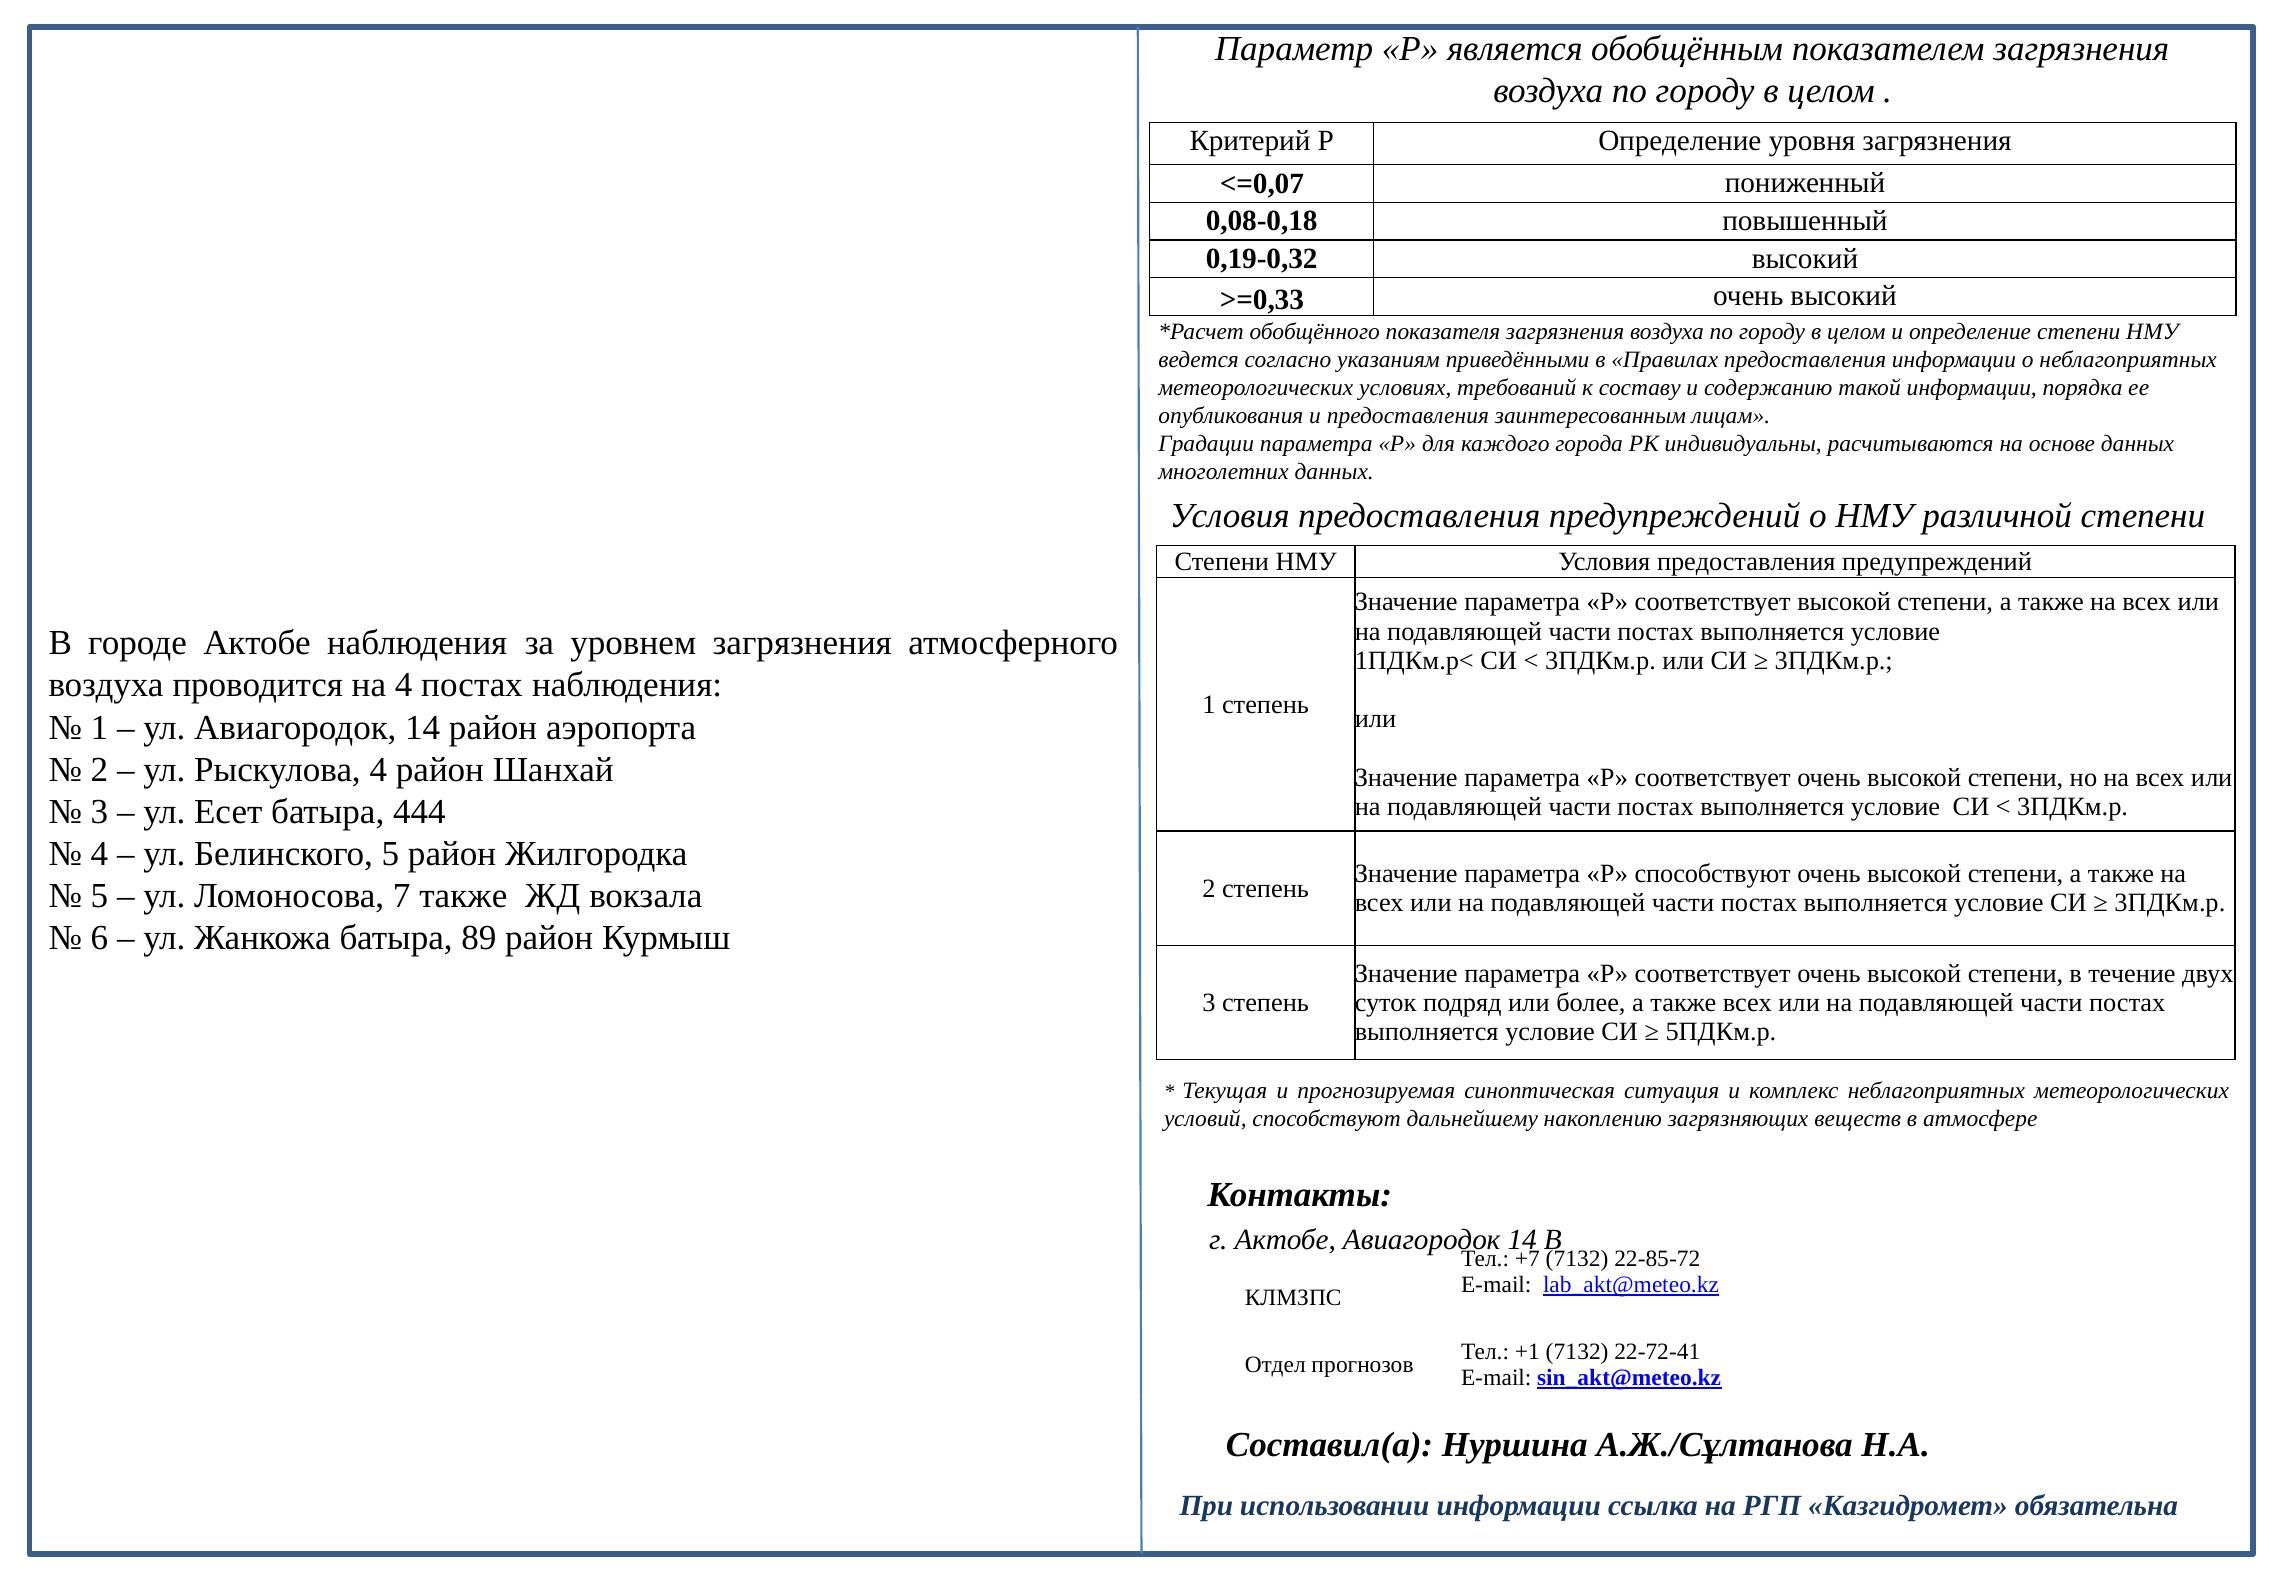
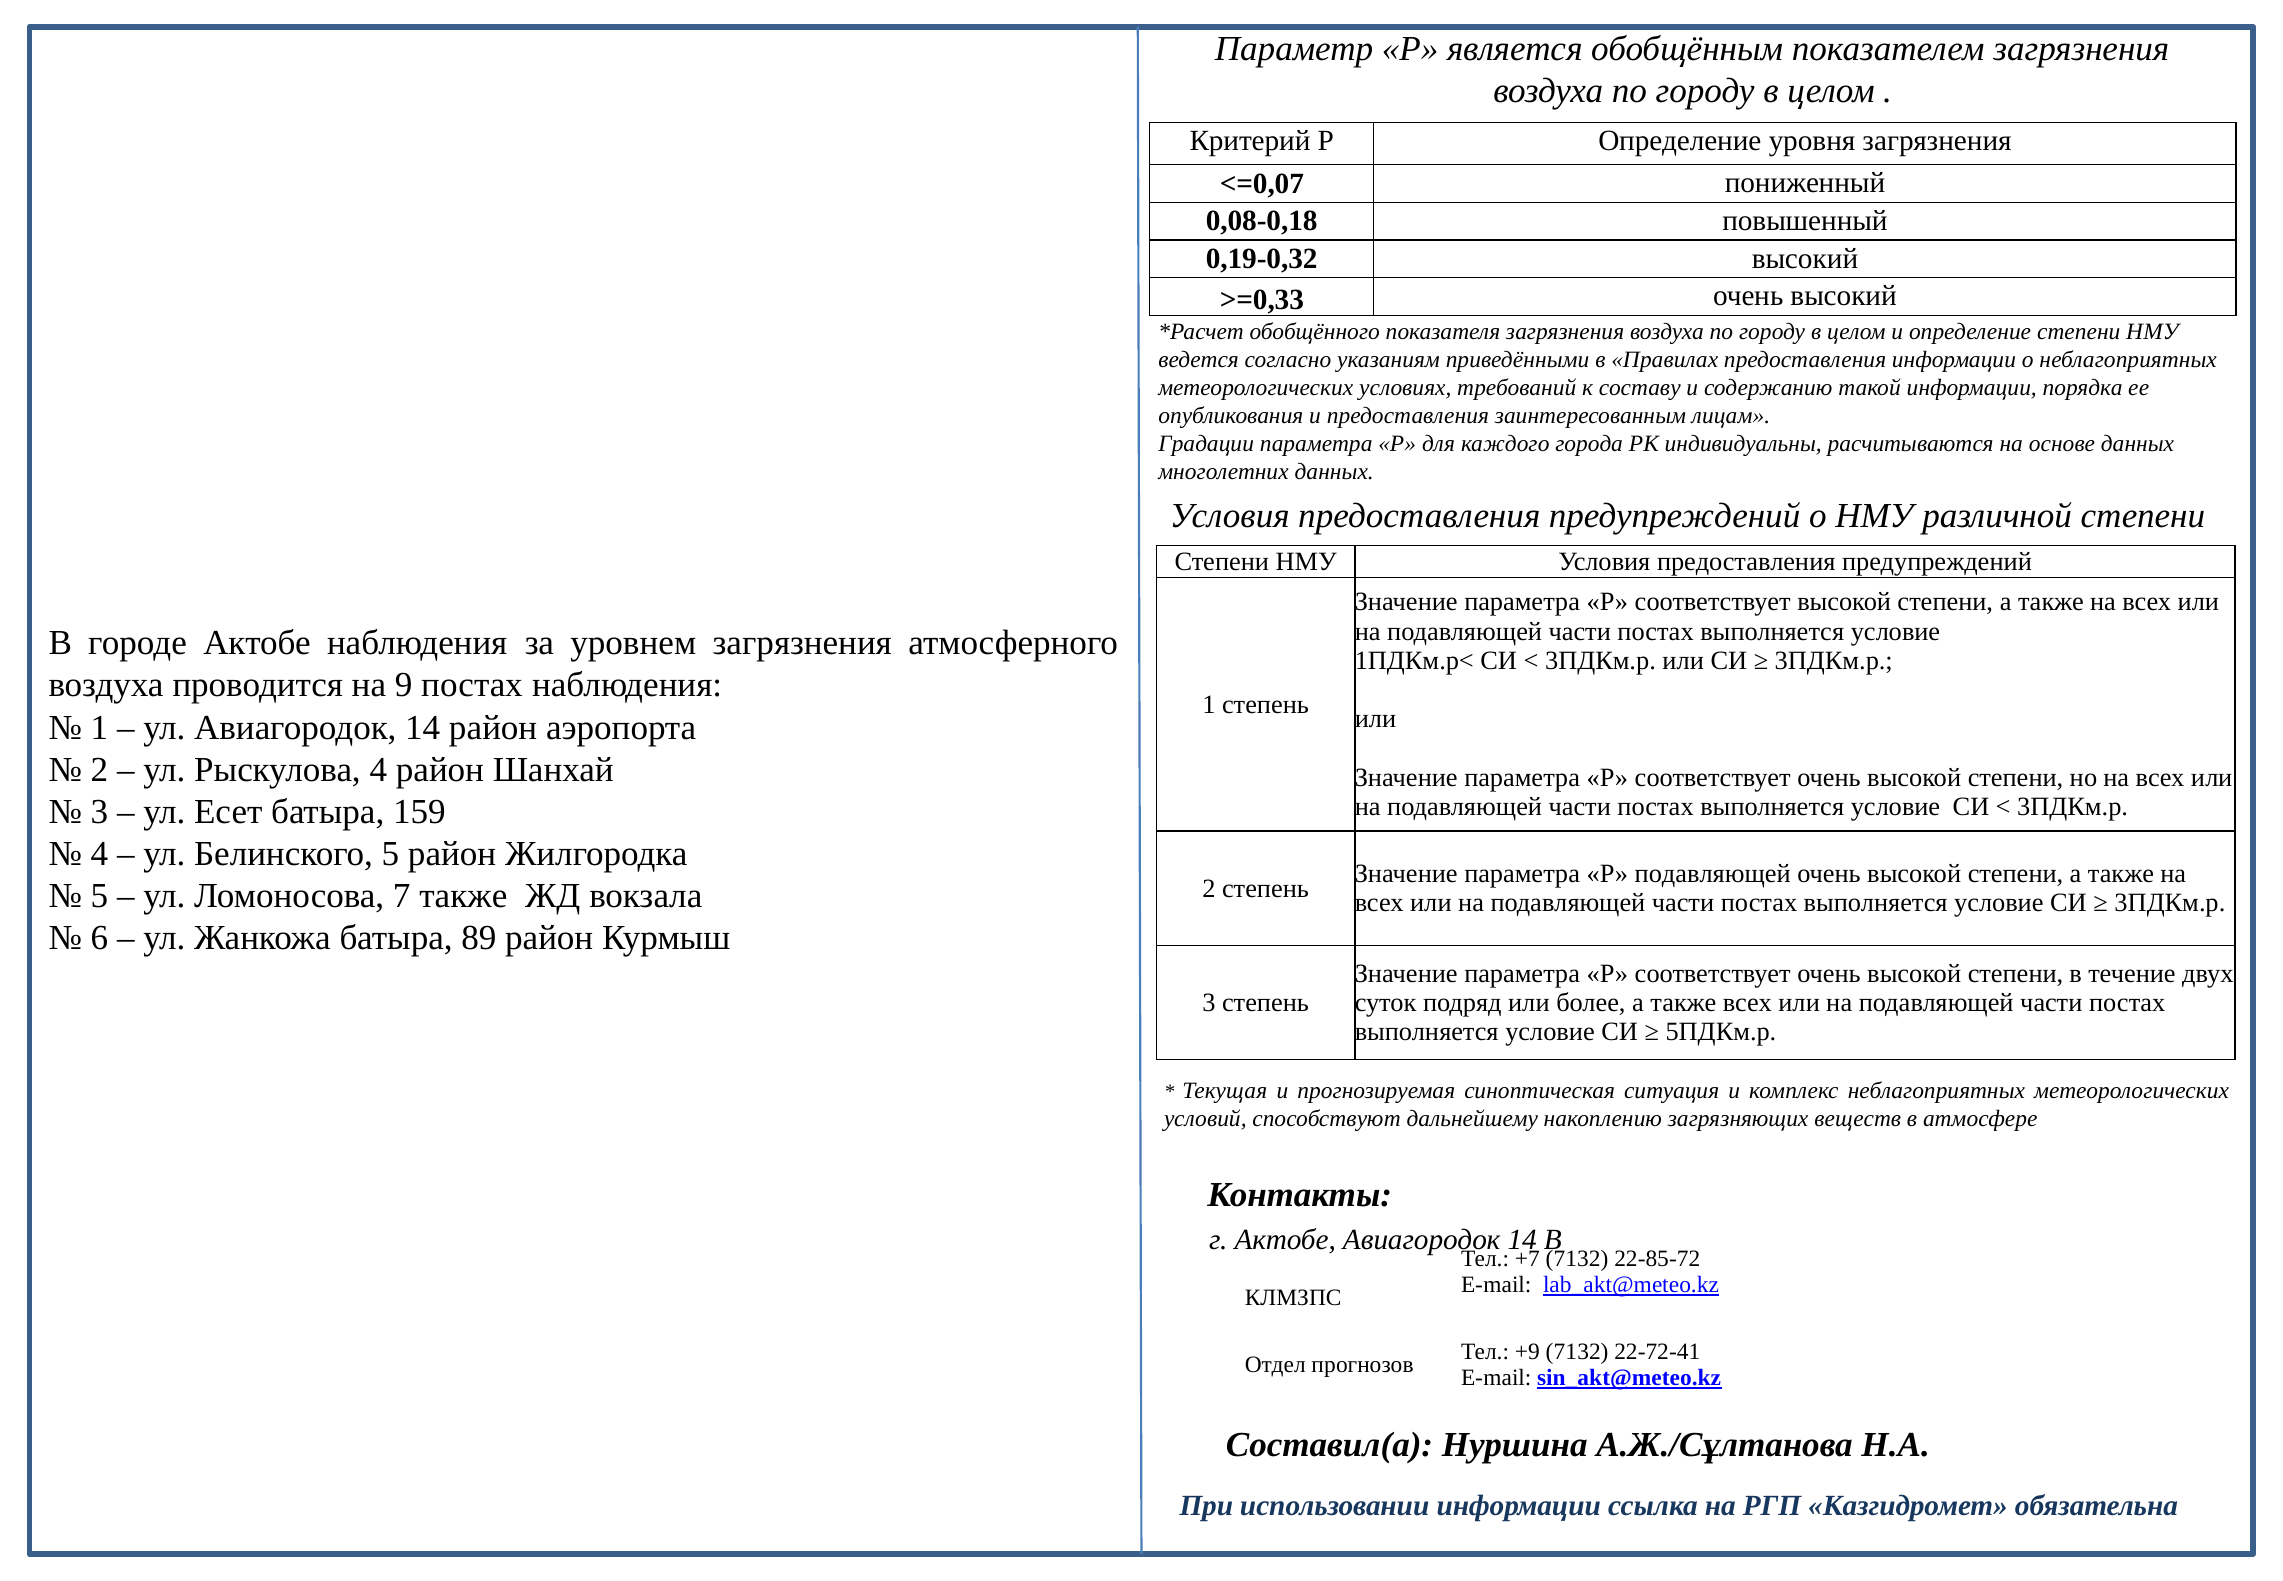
на 4: 4 -> 9
444: 444 -> 159
Р способствуют: способствуют -> подавляющей
+1: +1 -> +9
